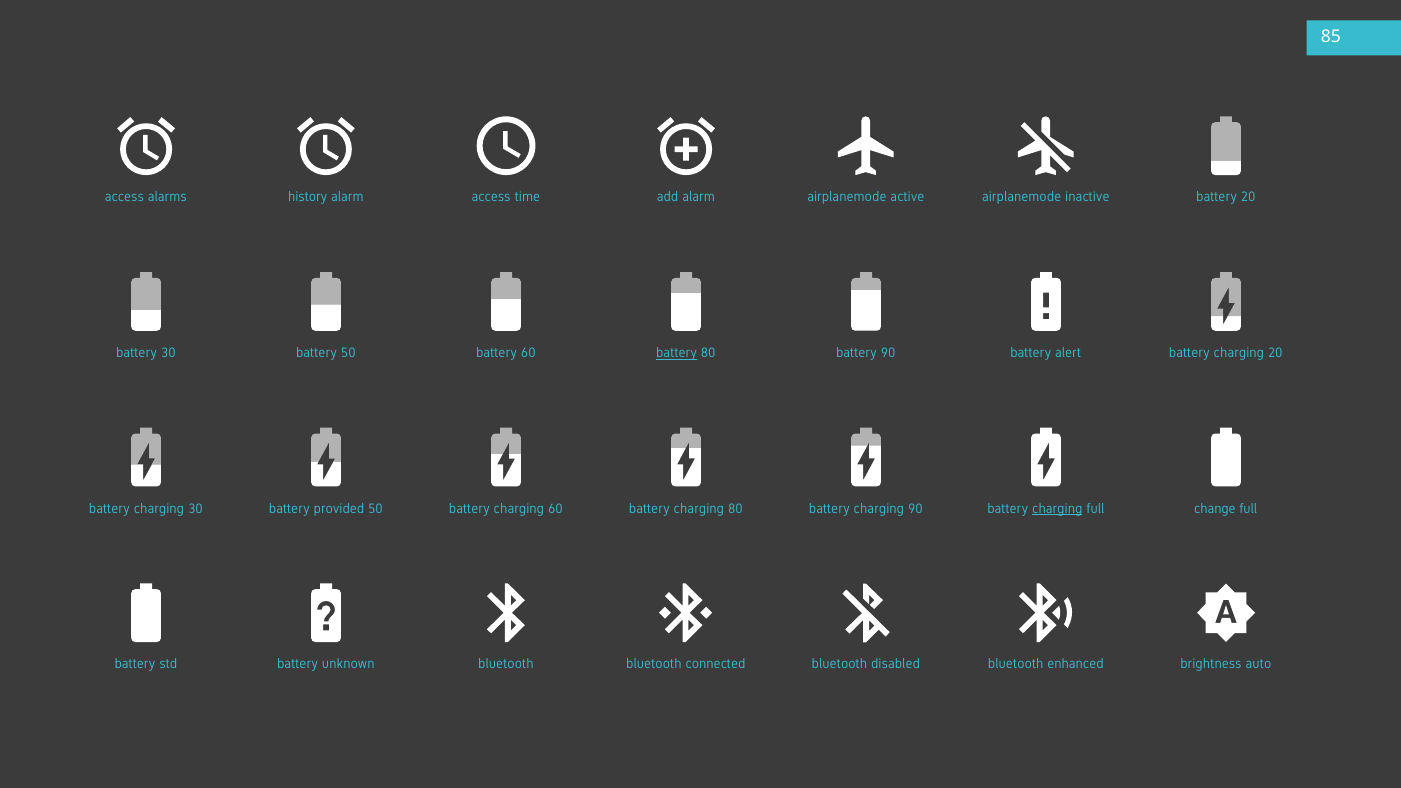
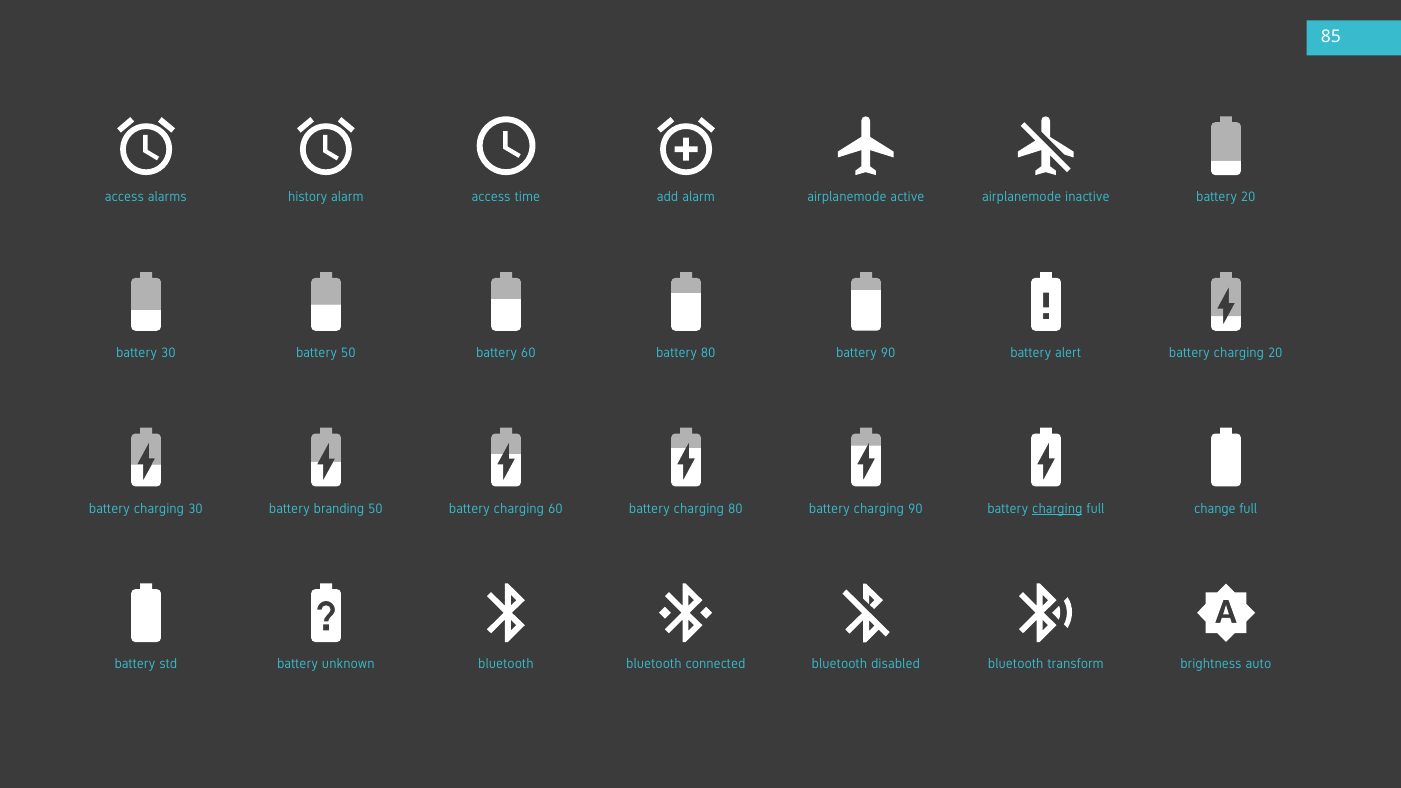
battery at (677, 353) underline: present -> none
provided: provided -> branding
enhanced: enhanced -> transform
